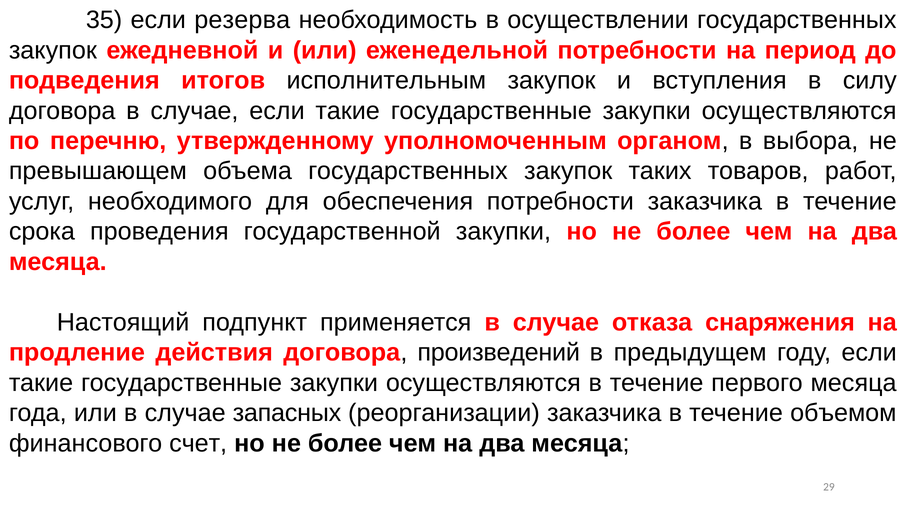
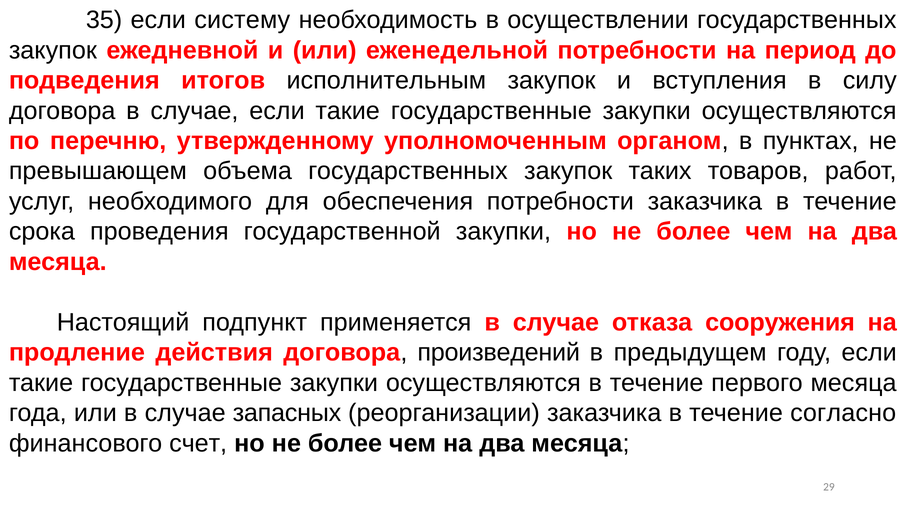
резерва: резерва -> систему
выбора: выбора -> пунктах
снаряжения: снаряжения -> сооружения
объемом: объемом -> согласно
